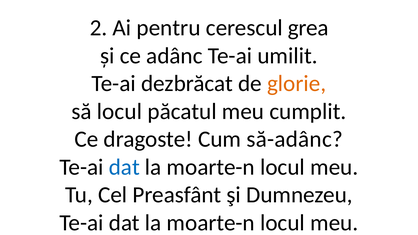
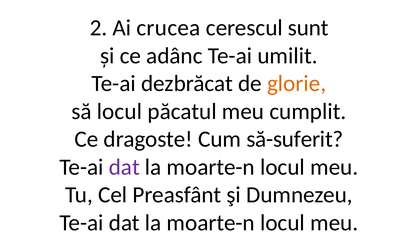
pentru: pentru -> crucea
grea: grea -> sunt
să-adânc: să-adânc -> să-suferit
dat at (124, 167) colour: blue -> purple
